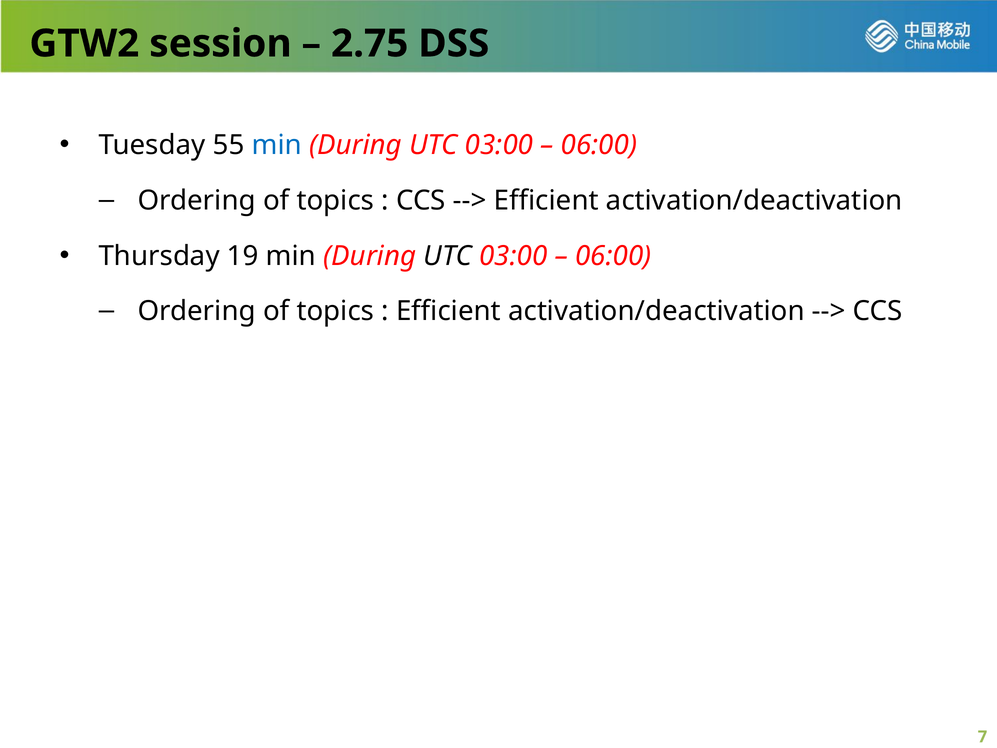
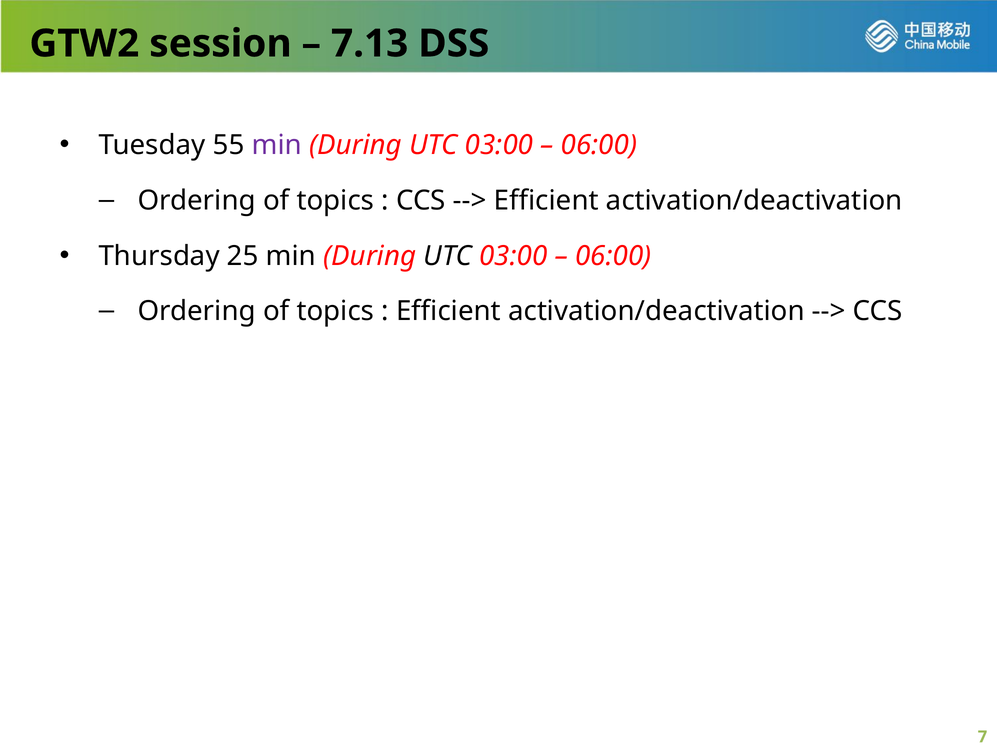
2.75: 2.75 -> 7.13
min at (277, 145) colour: blue -> purple
19: 19 -> 25
